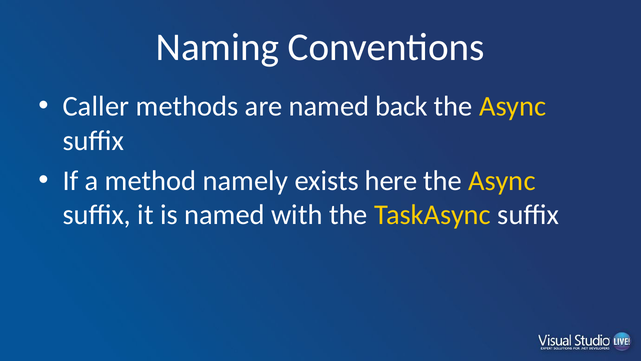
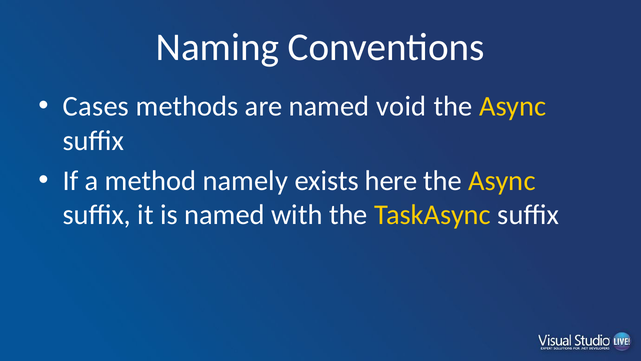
Caller: Caller -> Cases
back: back -> void
